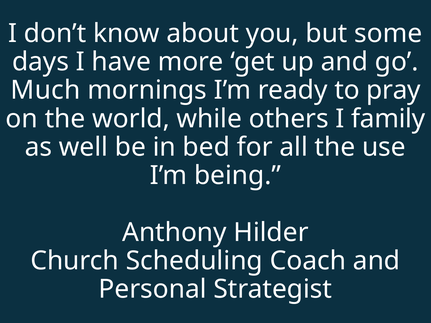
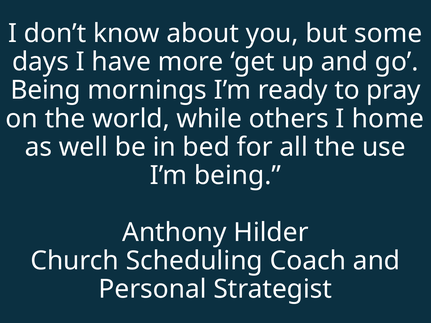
Much at (45, 90): Much -> Being
family: family -> home
